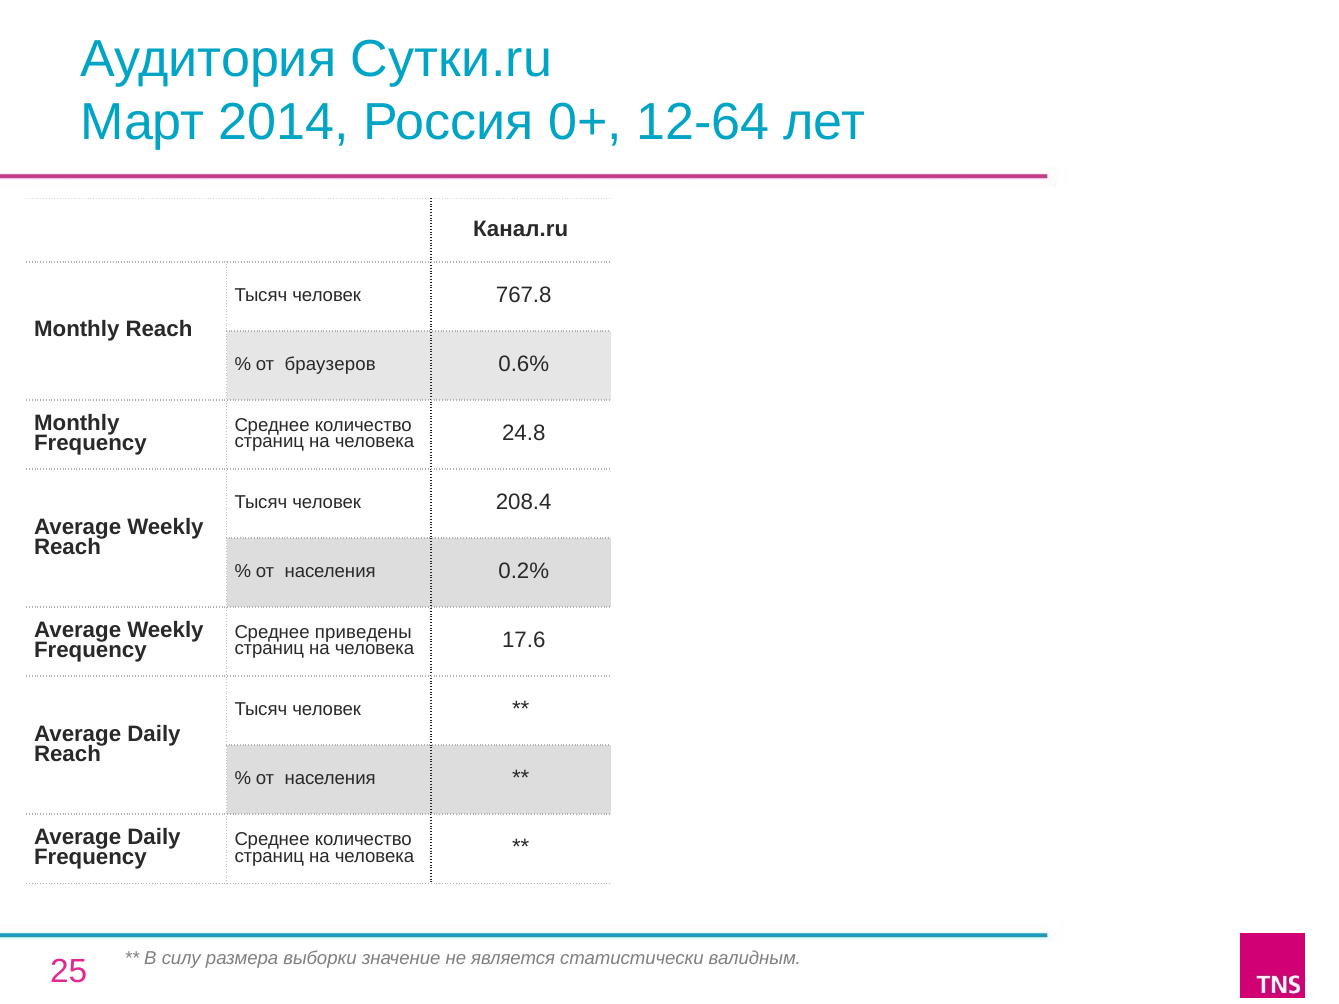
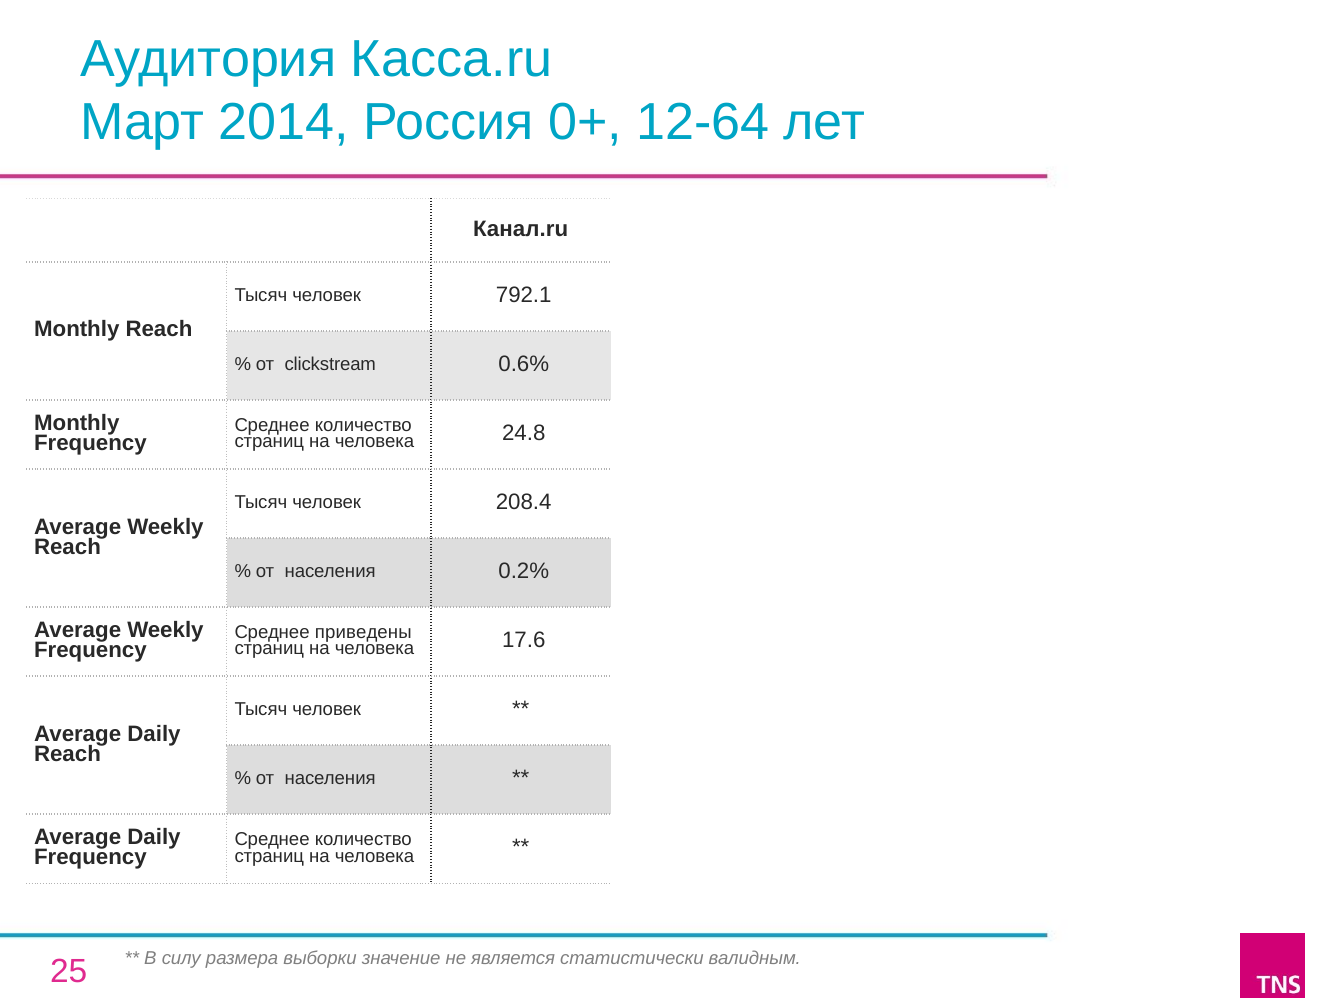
Сутки.ru: Сутки.ru -> Касса.ru
767.8: 767.8 -> 792.1
браузеров: браузеров -> clickstream
